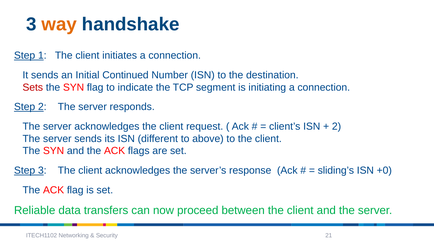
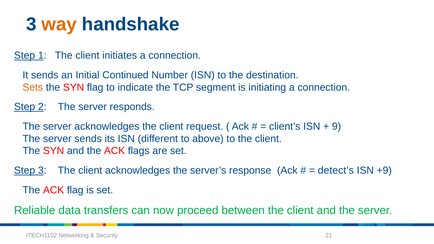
Sets colour: red -> orange
2 at (337, 126): 2 -> 9
sliding’s: sliding’s -> detect’s
+0: +0 -> +9
